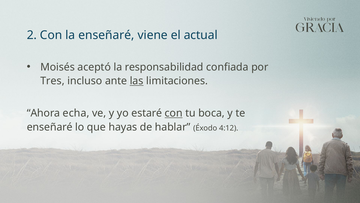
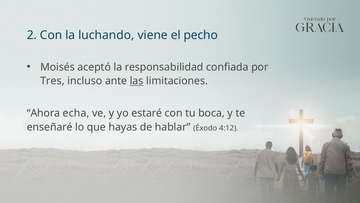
la enseñaré: enseñaré -> luchando
actual: actual -> pecho
con at (174, 113) underline: present -> none
